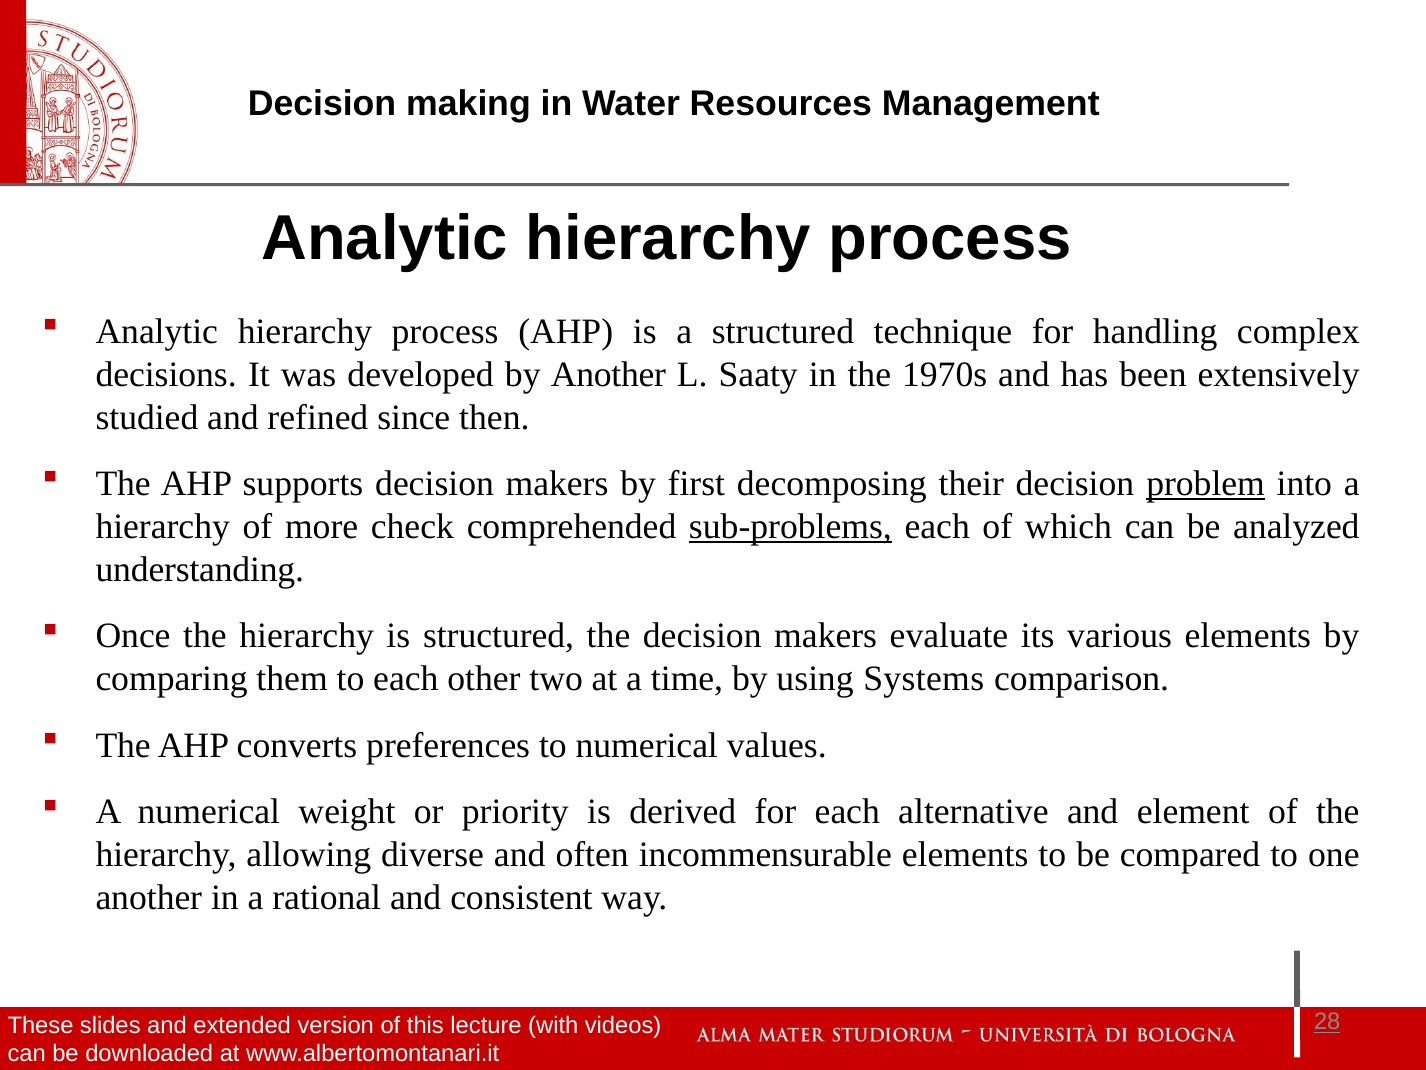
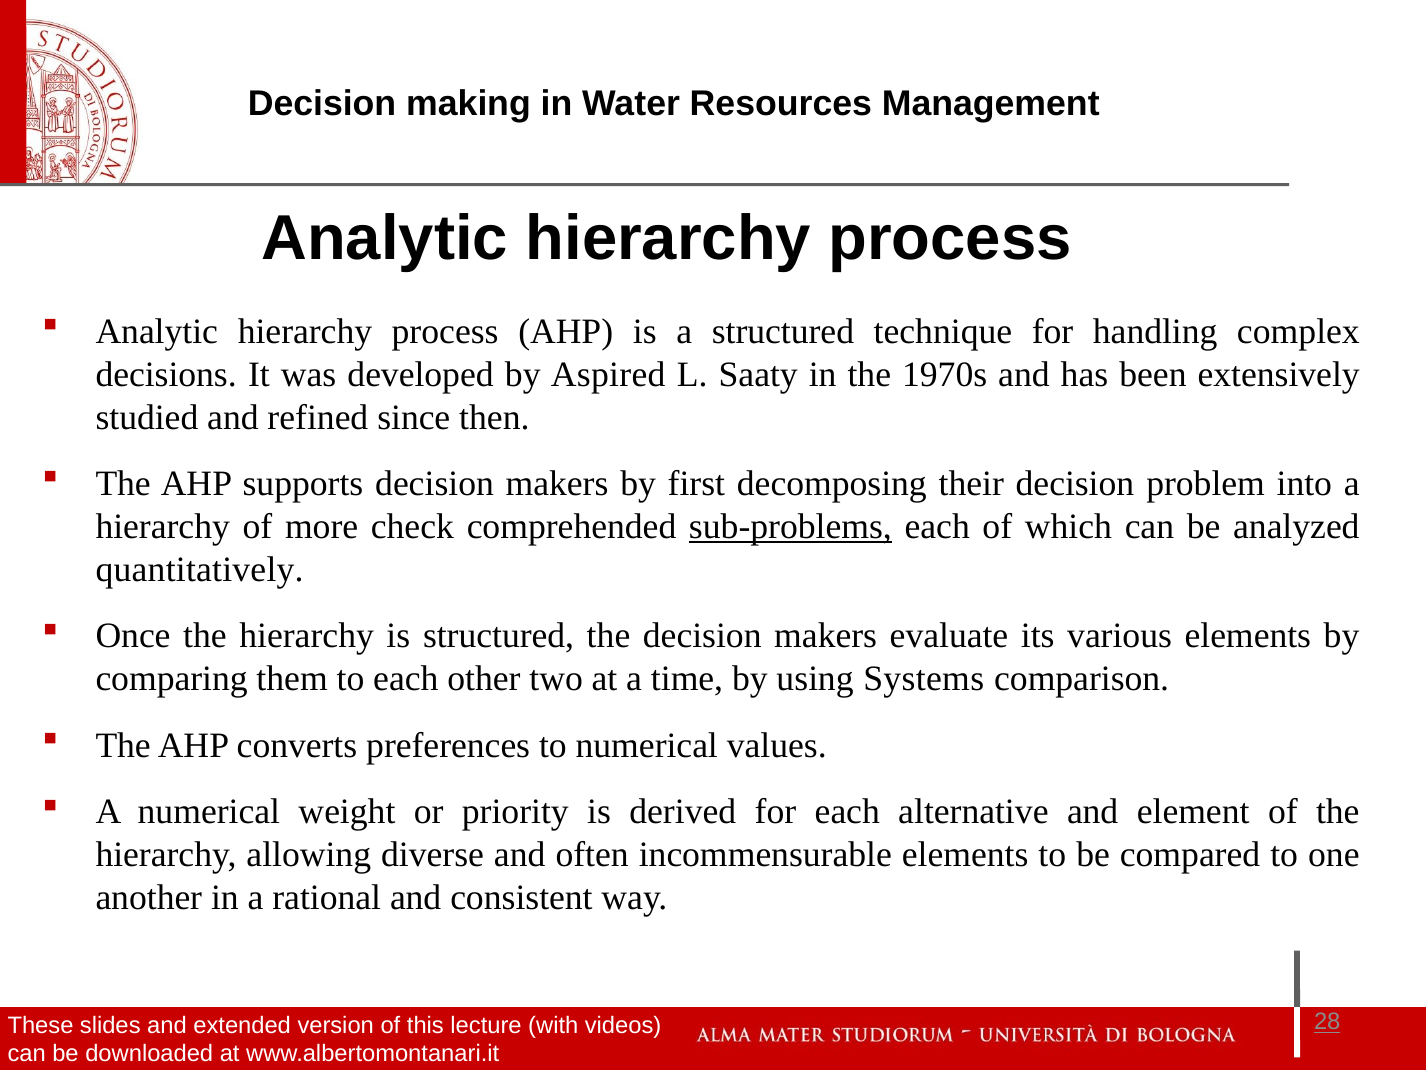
by Another: Another -> Aspired
problem underline: present -> none
understanding: understanding -> quantitatively
